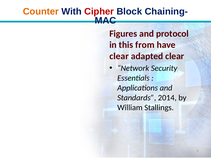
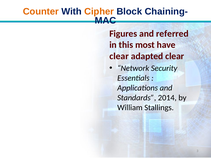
Cipher colour: red -> orange
protocol: protocol -> referred
from: from -> most
